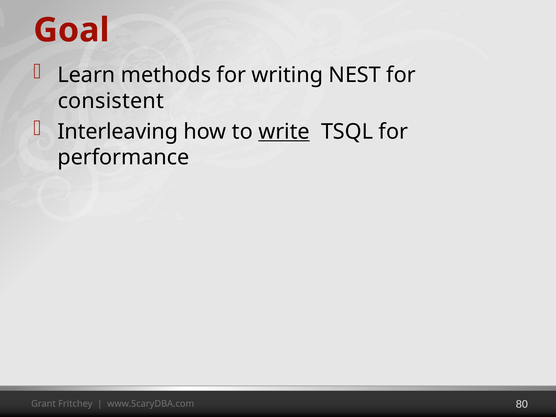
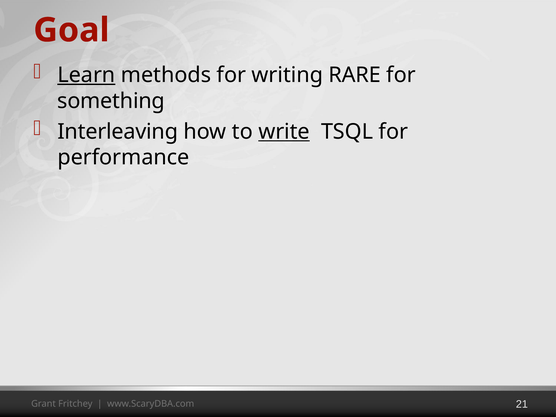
Learn underline: none -> present
NEST: NEST -> RARE
consistent: consistent -> something
80: 80 -> 21
